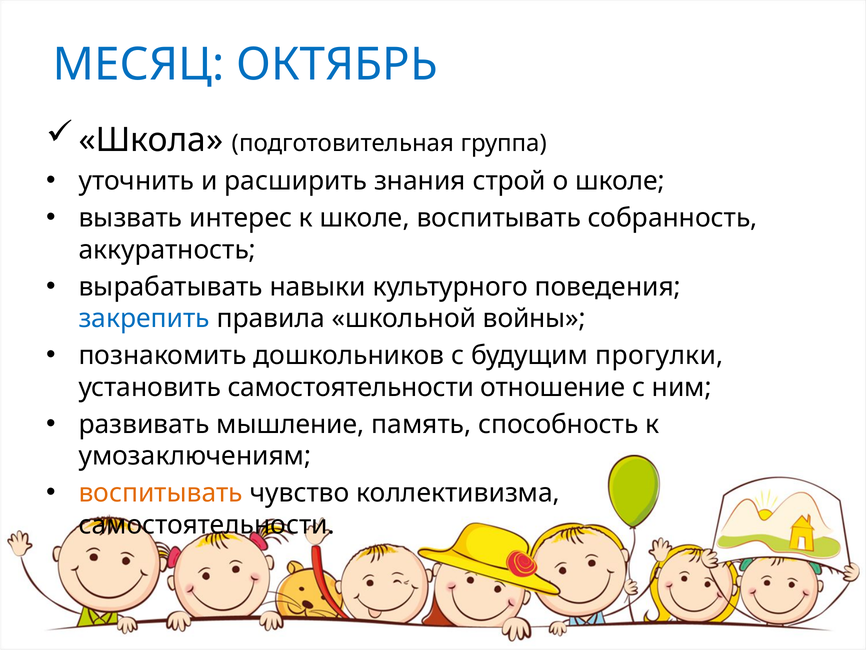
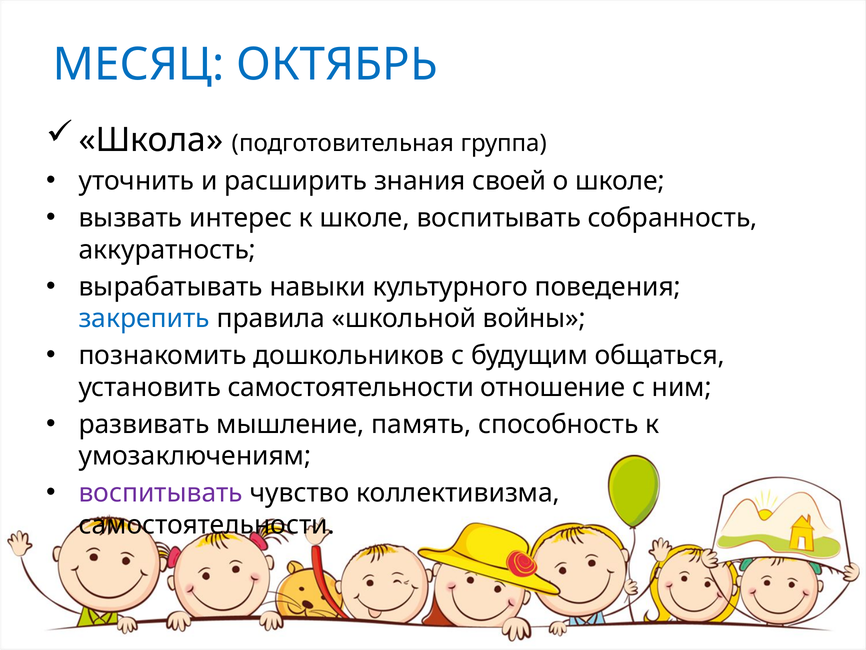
строй: строй -> своей
прогулки: прогулки -> общаться
воспитывать at (161, 493) colour: orange -> purple
